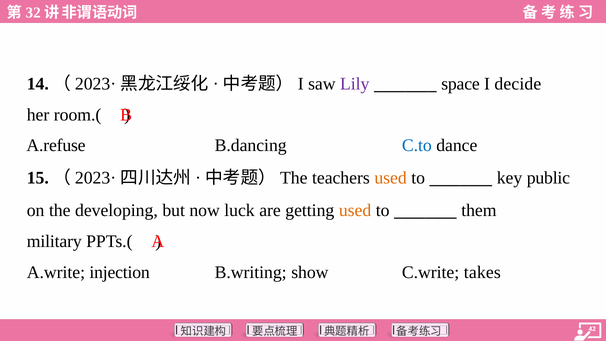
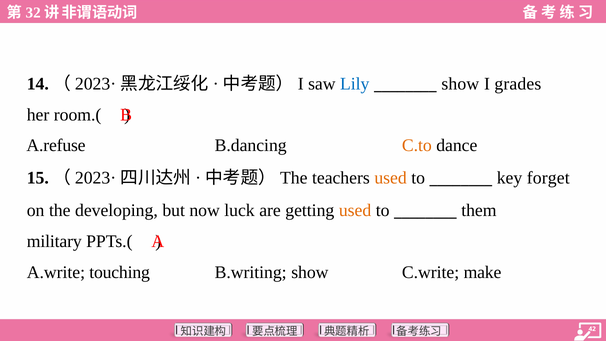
Lily colour: purple -> blue
space at (461, 84): space -> show
decide: decide -> grades
C.to colour: blue -> orange
public: public -> forget
injection: injection -> touching
takes: takes -> make
